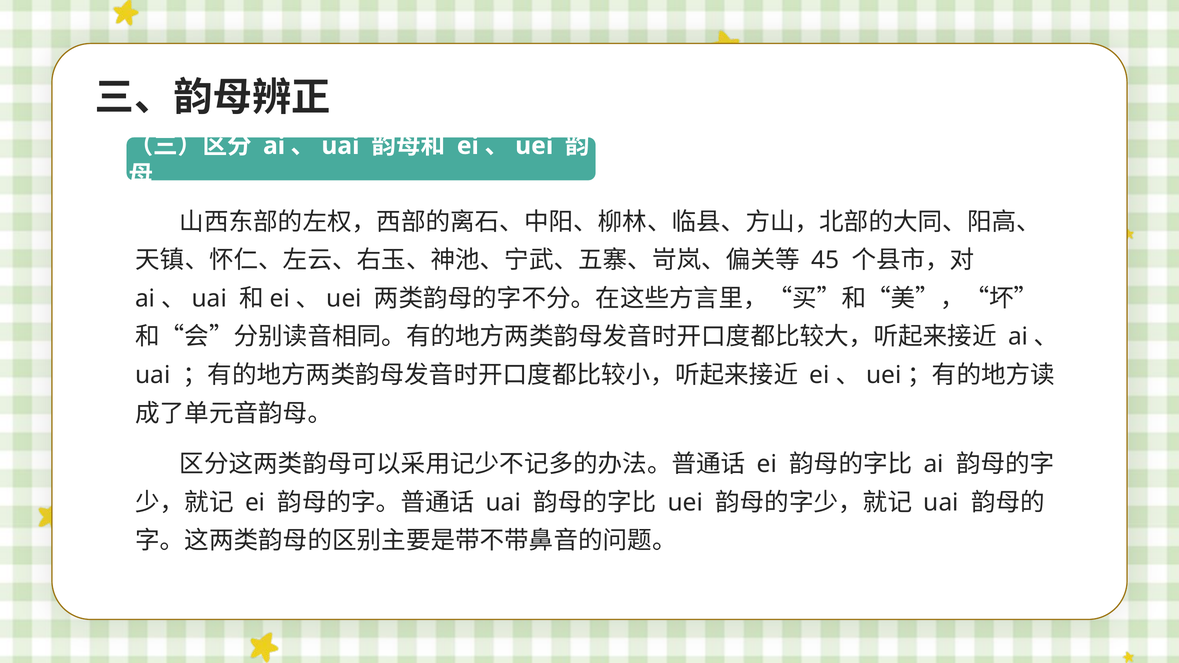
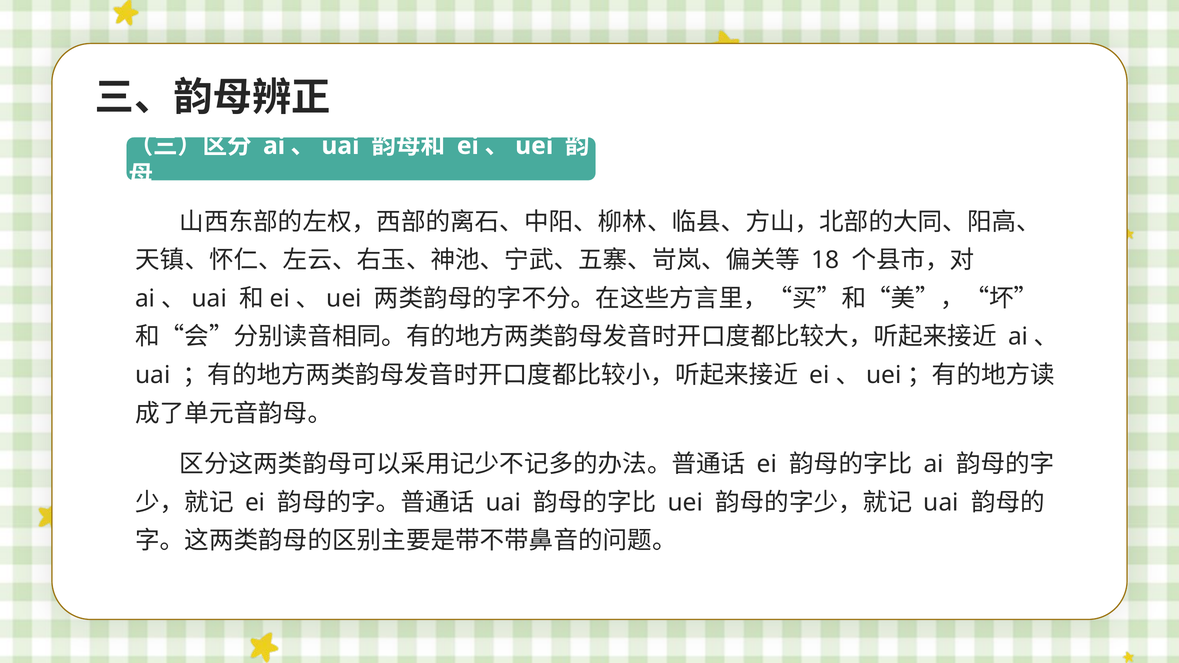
45: 45 -> 18
